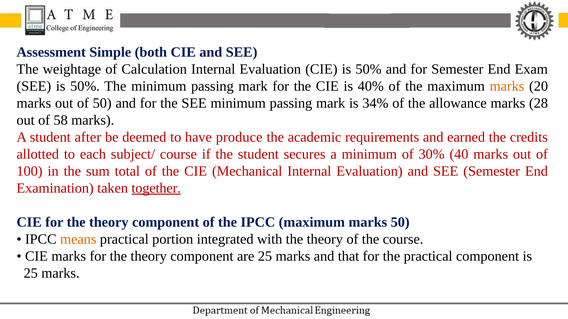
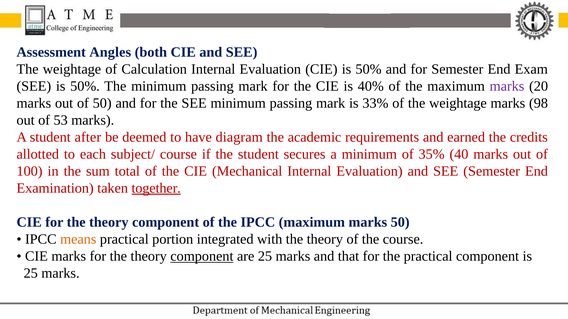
Simple: Simple -> Angles
marks at (507, 86) colour: orange -> purple
34%: 34% -> 33%
of the allowance: allowance -> weightage
28: 28 -> 98
58: 58 -> 53
produce: produce -> diagram
30%: 30% -> 35%
component at (202, 257) underline: none -> present
